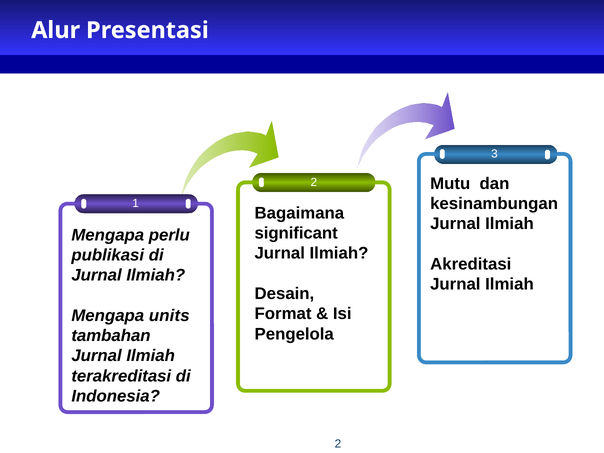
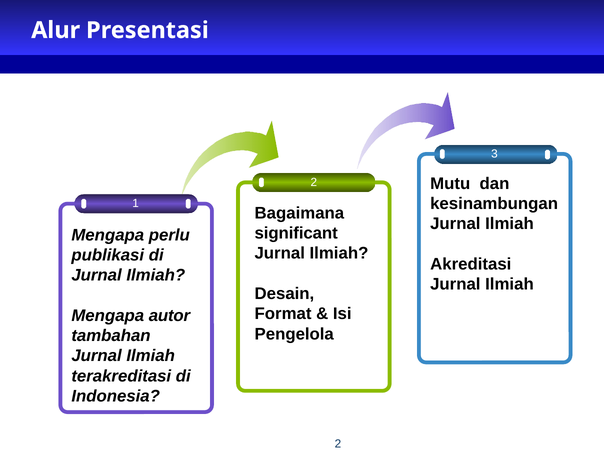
units: units -> autor
